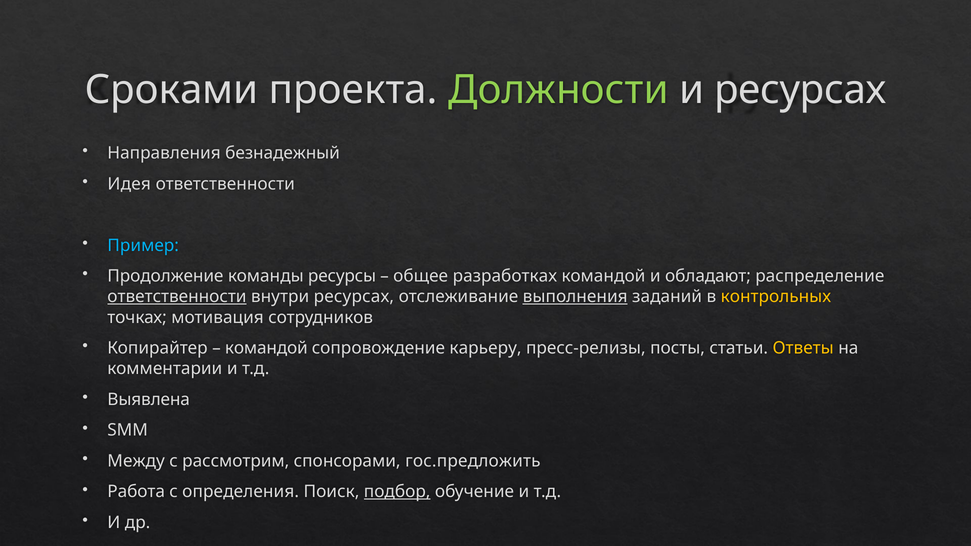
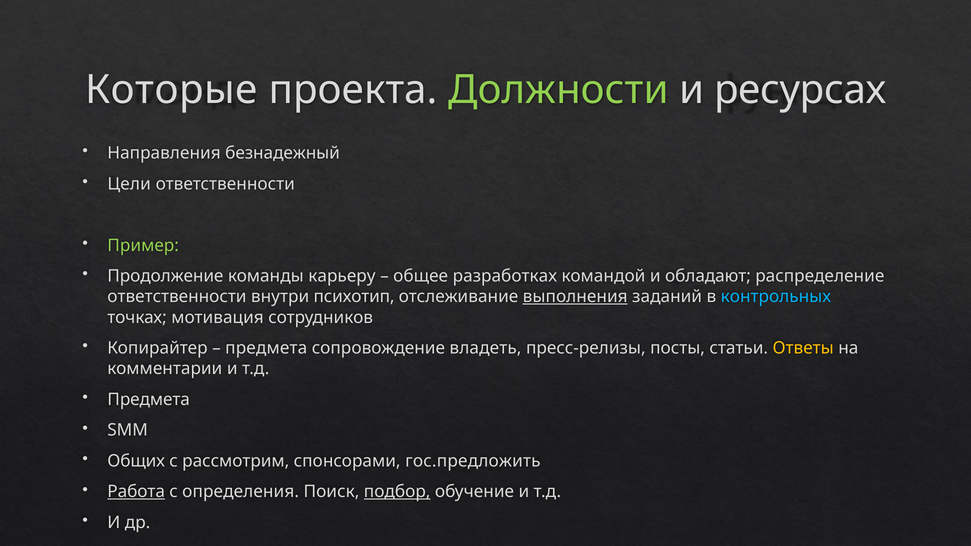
Сроками: Сроками -> Которые
Идея: Идея -> Цели
Пример colour: light blue -> light green
ресурсы: ресурсы -> карьеру
ответственности at (177, 297) underline: present -> none
внутри ресурсах: ресурсах -> психотип
контрольных colour: yellow -> light blue
командой at (266, 348): командой -> предмета
карьеру: карьеру -> владеть
Выявлена at (149, 400): Выявлена -> Предмета
Между: Между -> Общих
Работа underline: none -> present
